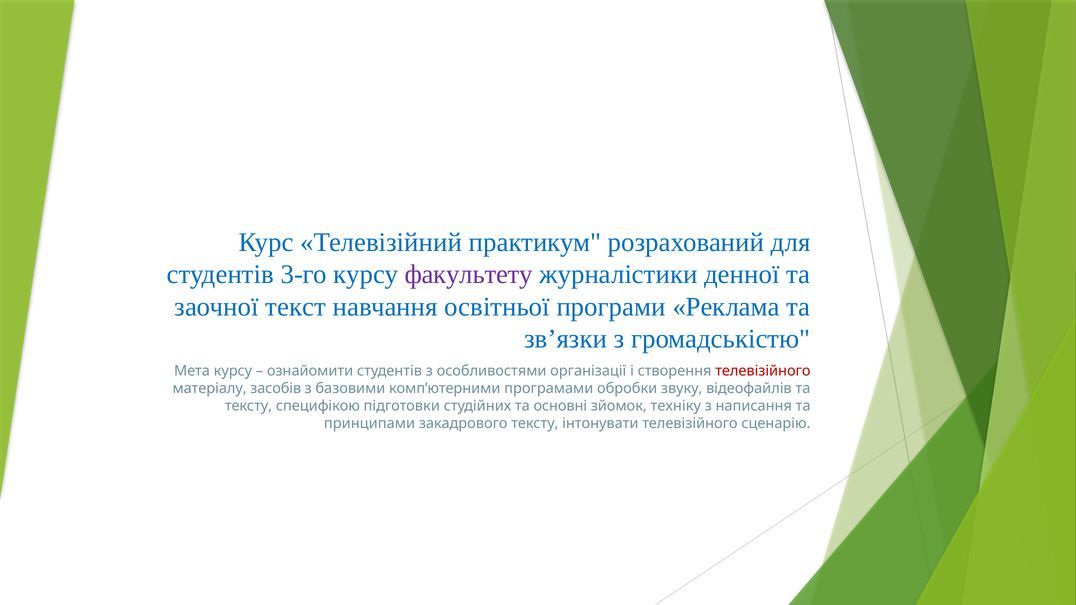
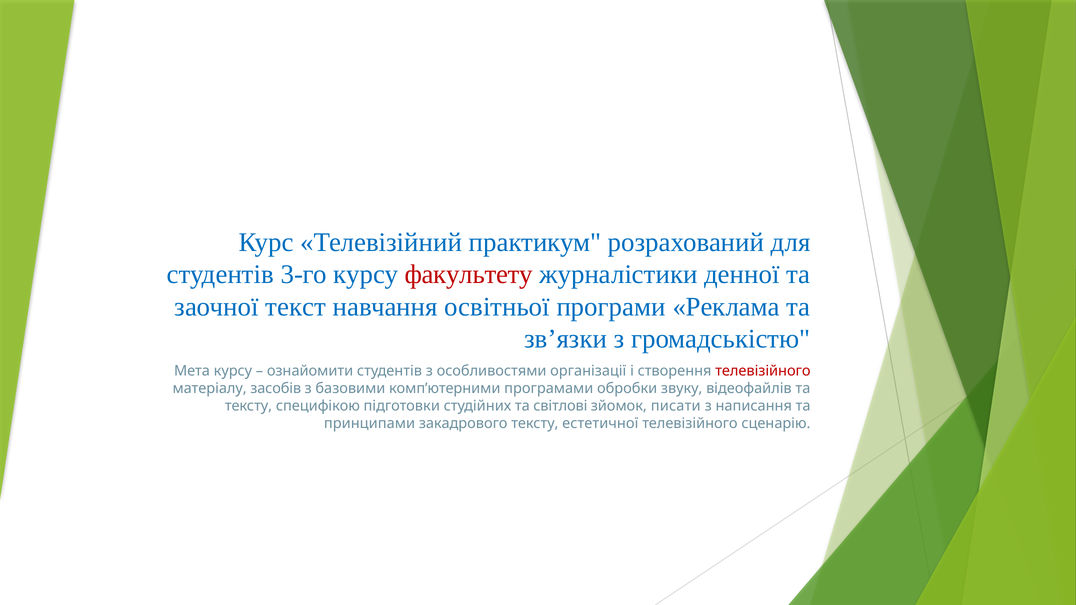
факультету colour: purple -> red
основні: основні -> світлові
техніку: техніку -> писати
інтонувати: інтонувати -> естетичної
